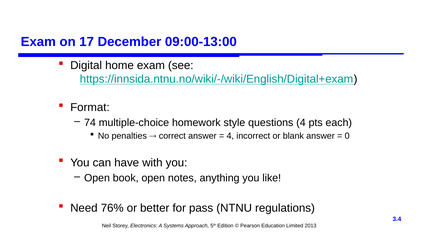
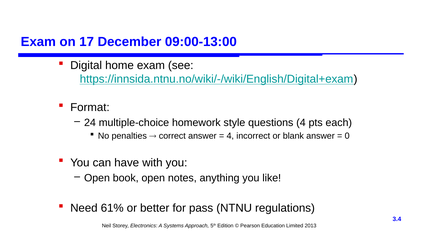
74: 74 -> 24
76%: 76% -> 61%
